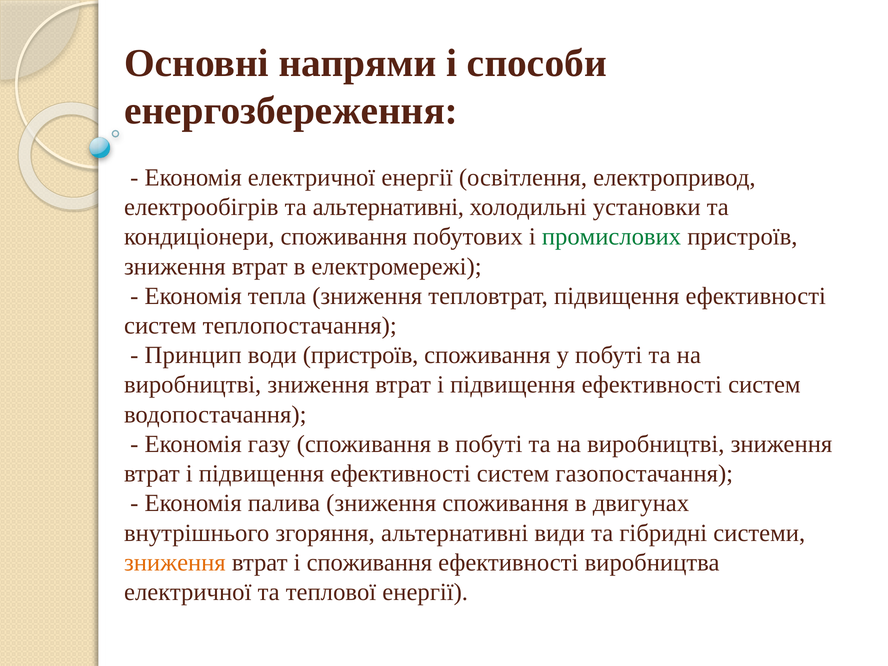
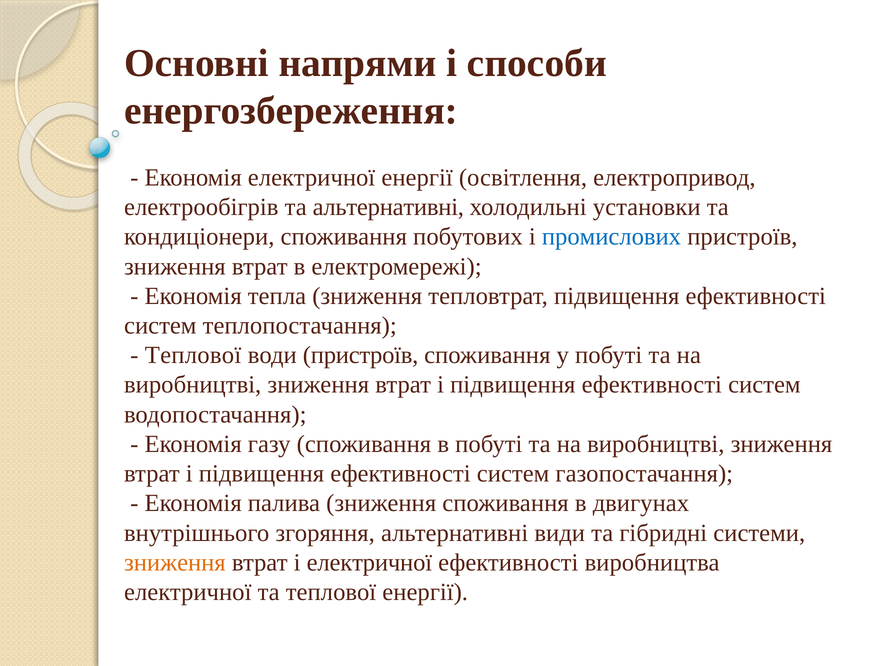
промислових colour: green -> blue
Принцип at (193, 355): Принцип -> Теплової
і споживання: споживання -> електричної
